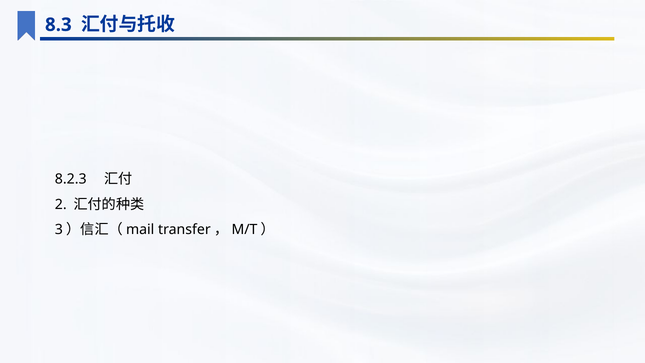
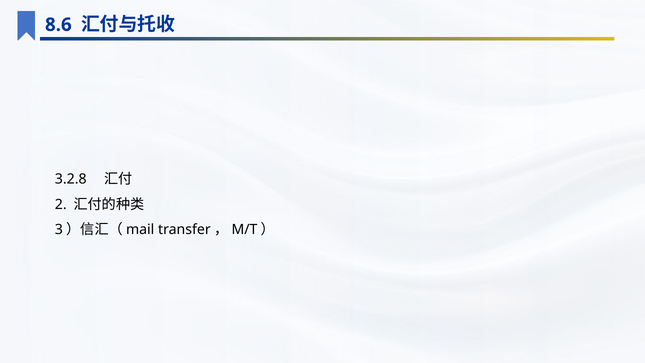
8.3: 8.3 -> 8.6
8.2.3: 8.2.3 -> 3.2.8
